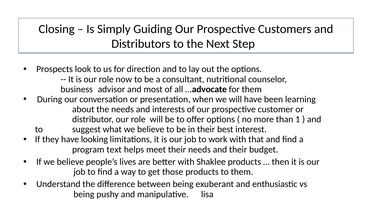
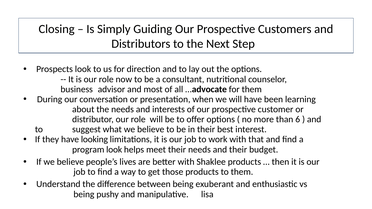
1: 1 -> 6
program text: text -> look
